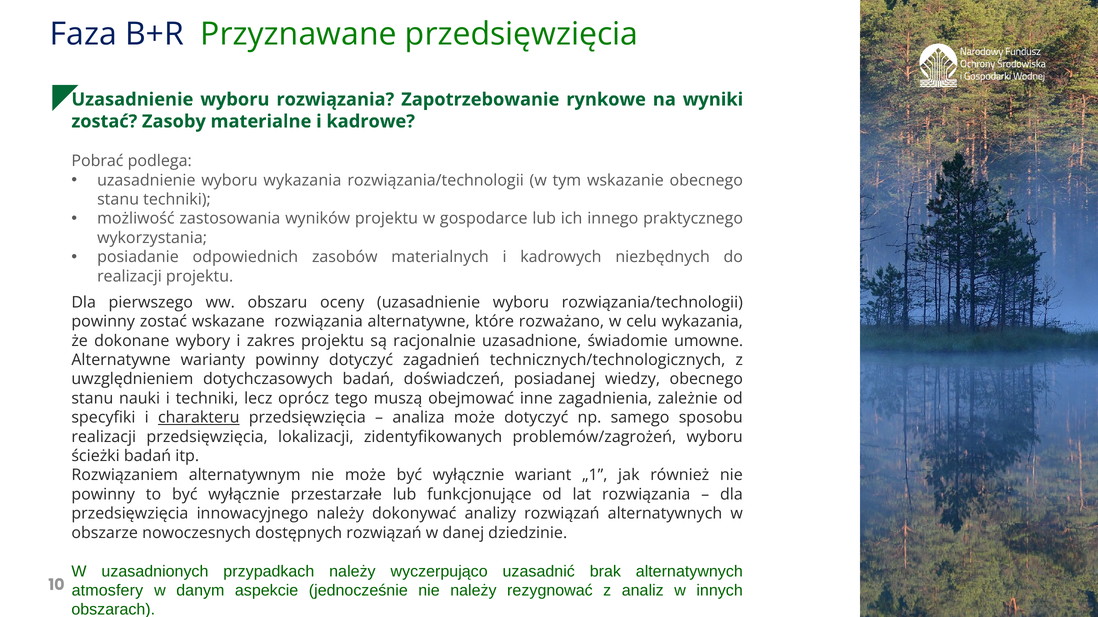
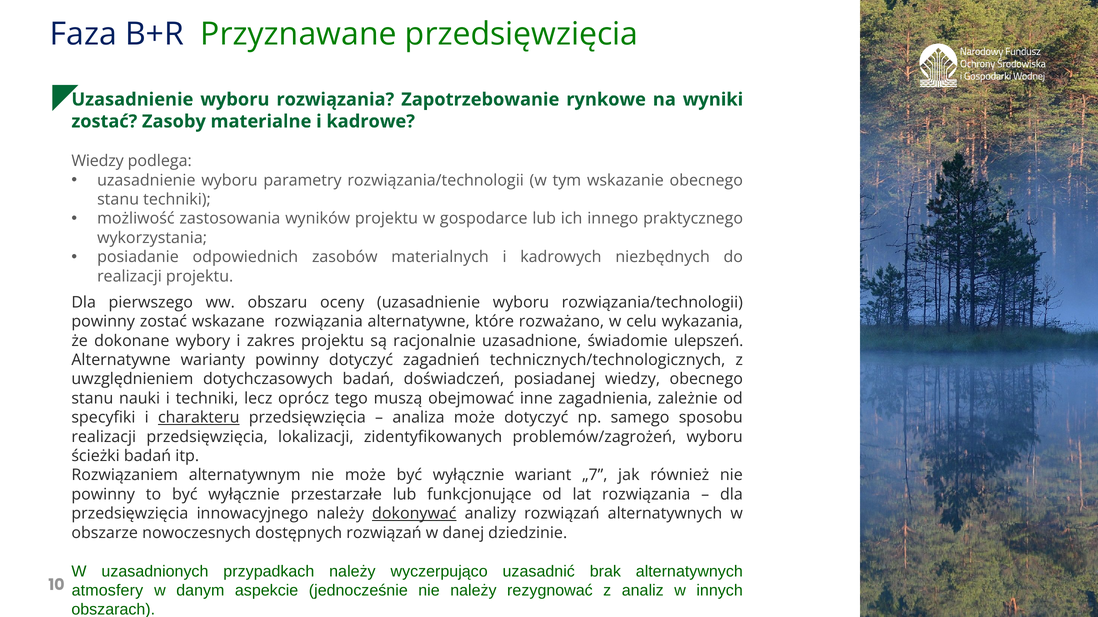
Pobrać at (97, 161): Pobrać -> Wiedzy
wyboru wykazania: wykazania -> parametry
umowne: umowne -> ulepszeń
„1: „1 -> „7
dokonywać underline: none -> present
